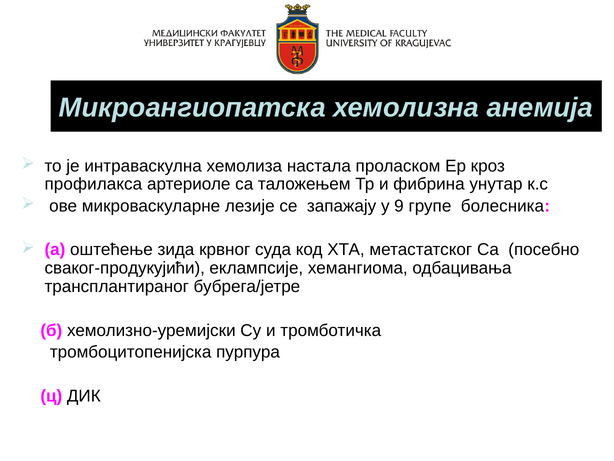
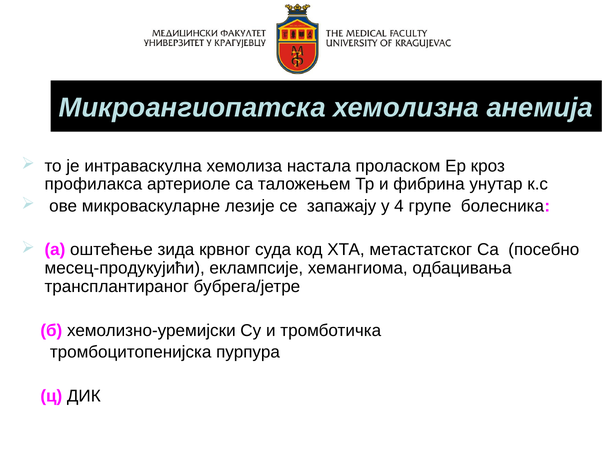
9: 9 -> 4
сваког-продукујићи: сваког-продукујићи -> месeц-продукујићи
